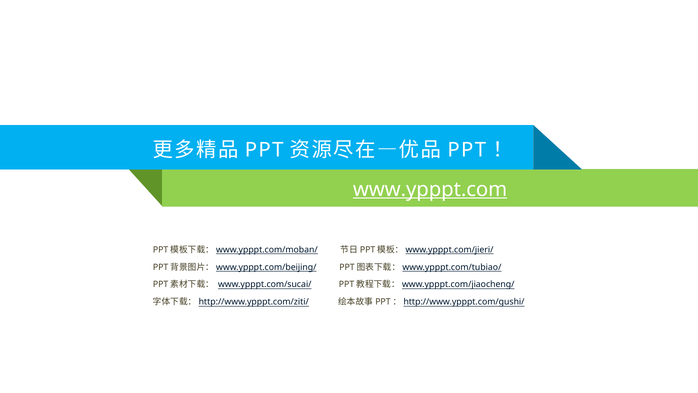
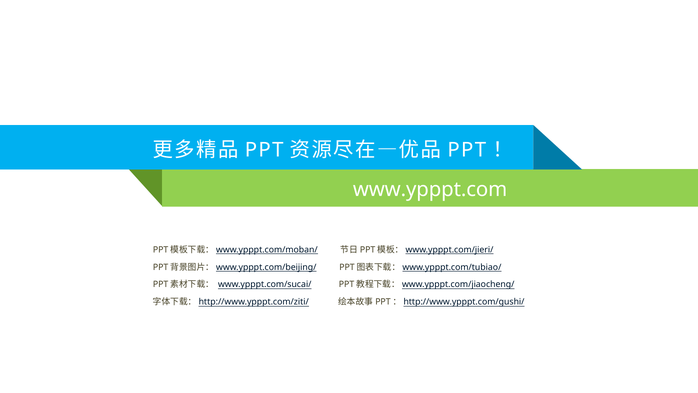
www.ypppt.com underline: present -> none
